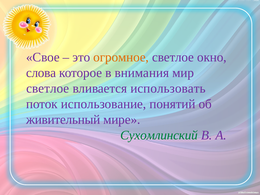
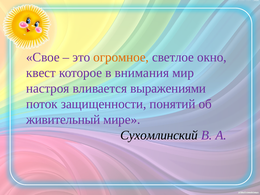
слова: слова -> квест
светлое at (48, 88): светлое -> настроя
использовать: использовать -> выражениями
использование: использование -> защищенности
Сухомлинский colour: green -> black
